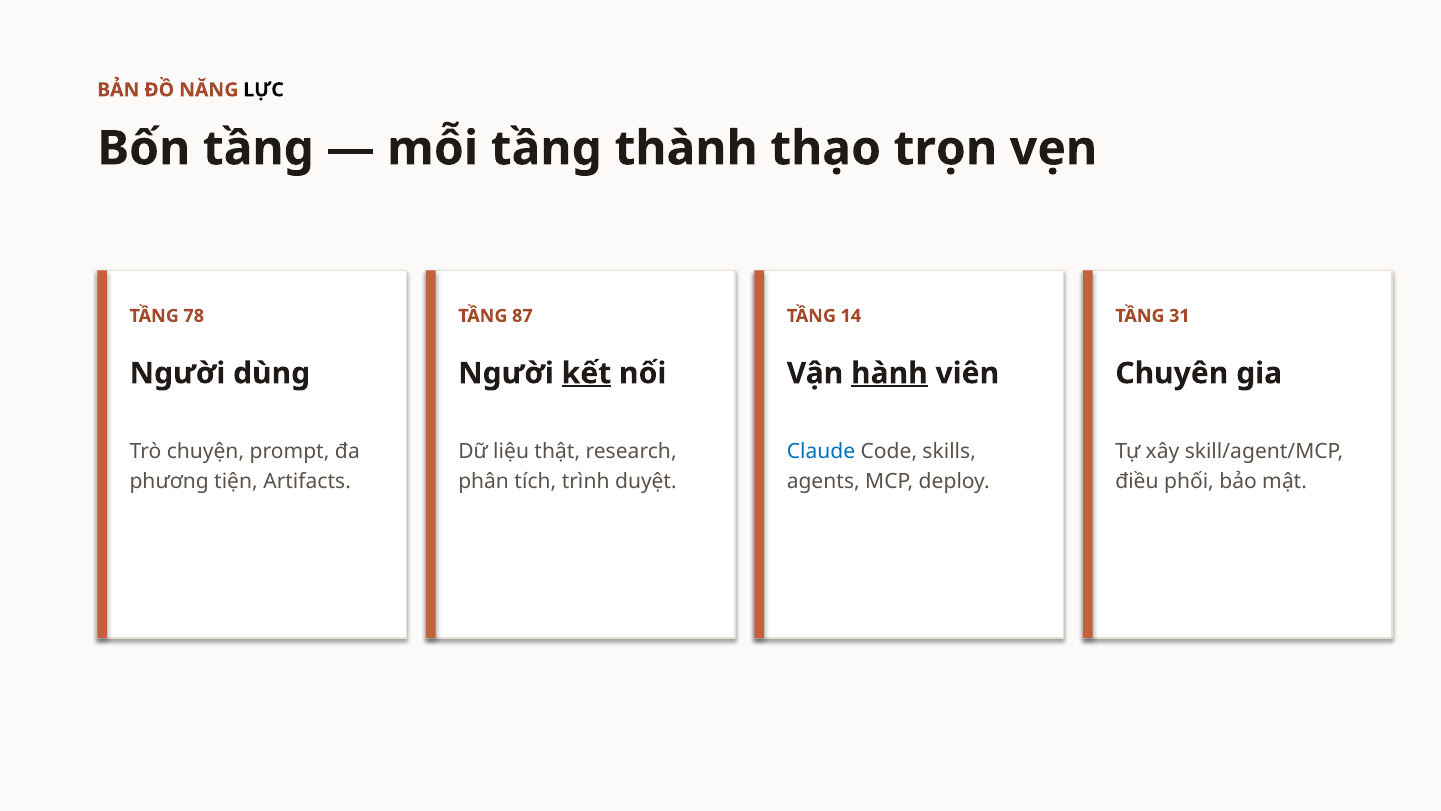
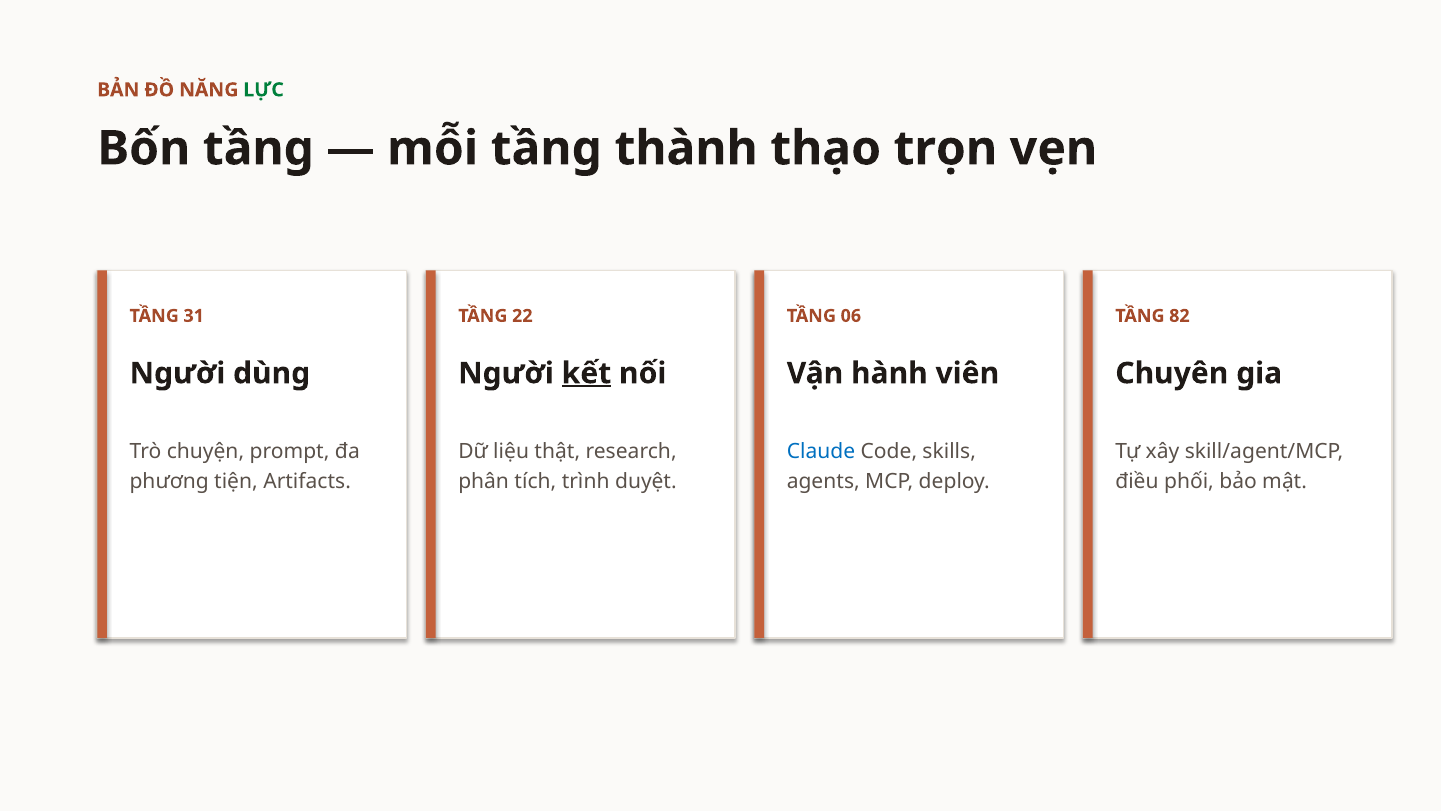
LỰC colour: black -> green
78: 78 -> 31
87: 87 -> 22
14: 14 -> 06
31: 31 -> 82
hành underline: present -> none
